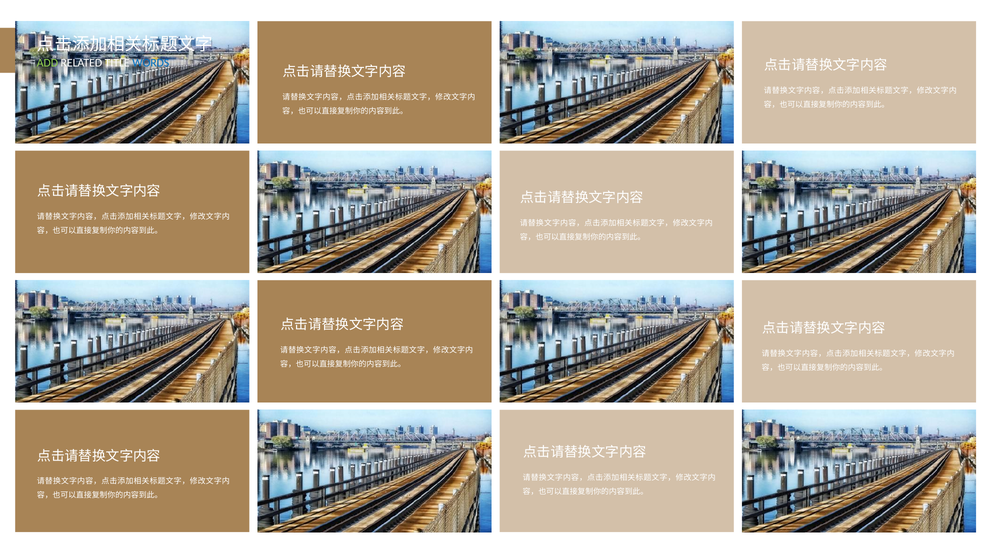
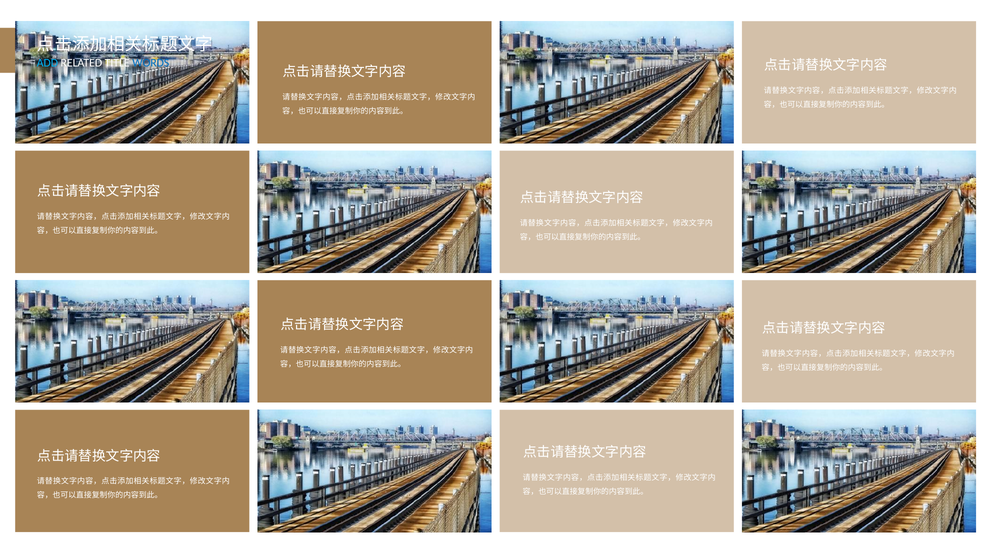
ADD colour: light green -> light blue
